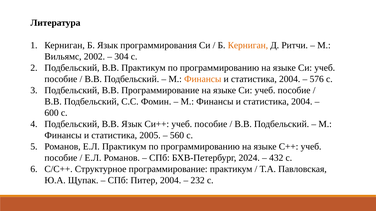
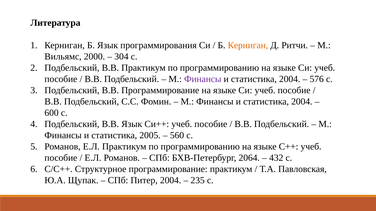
2002: 2002 -> 2000
Финансы at (203, 79) colour: orange -> purple
2024: 2024 -> 2064
232: 232 -> 235
